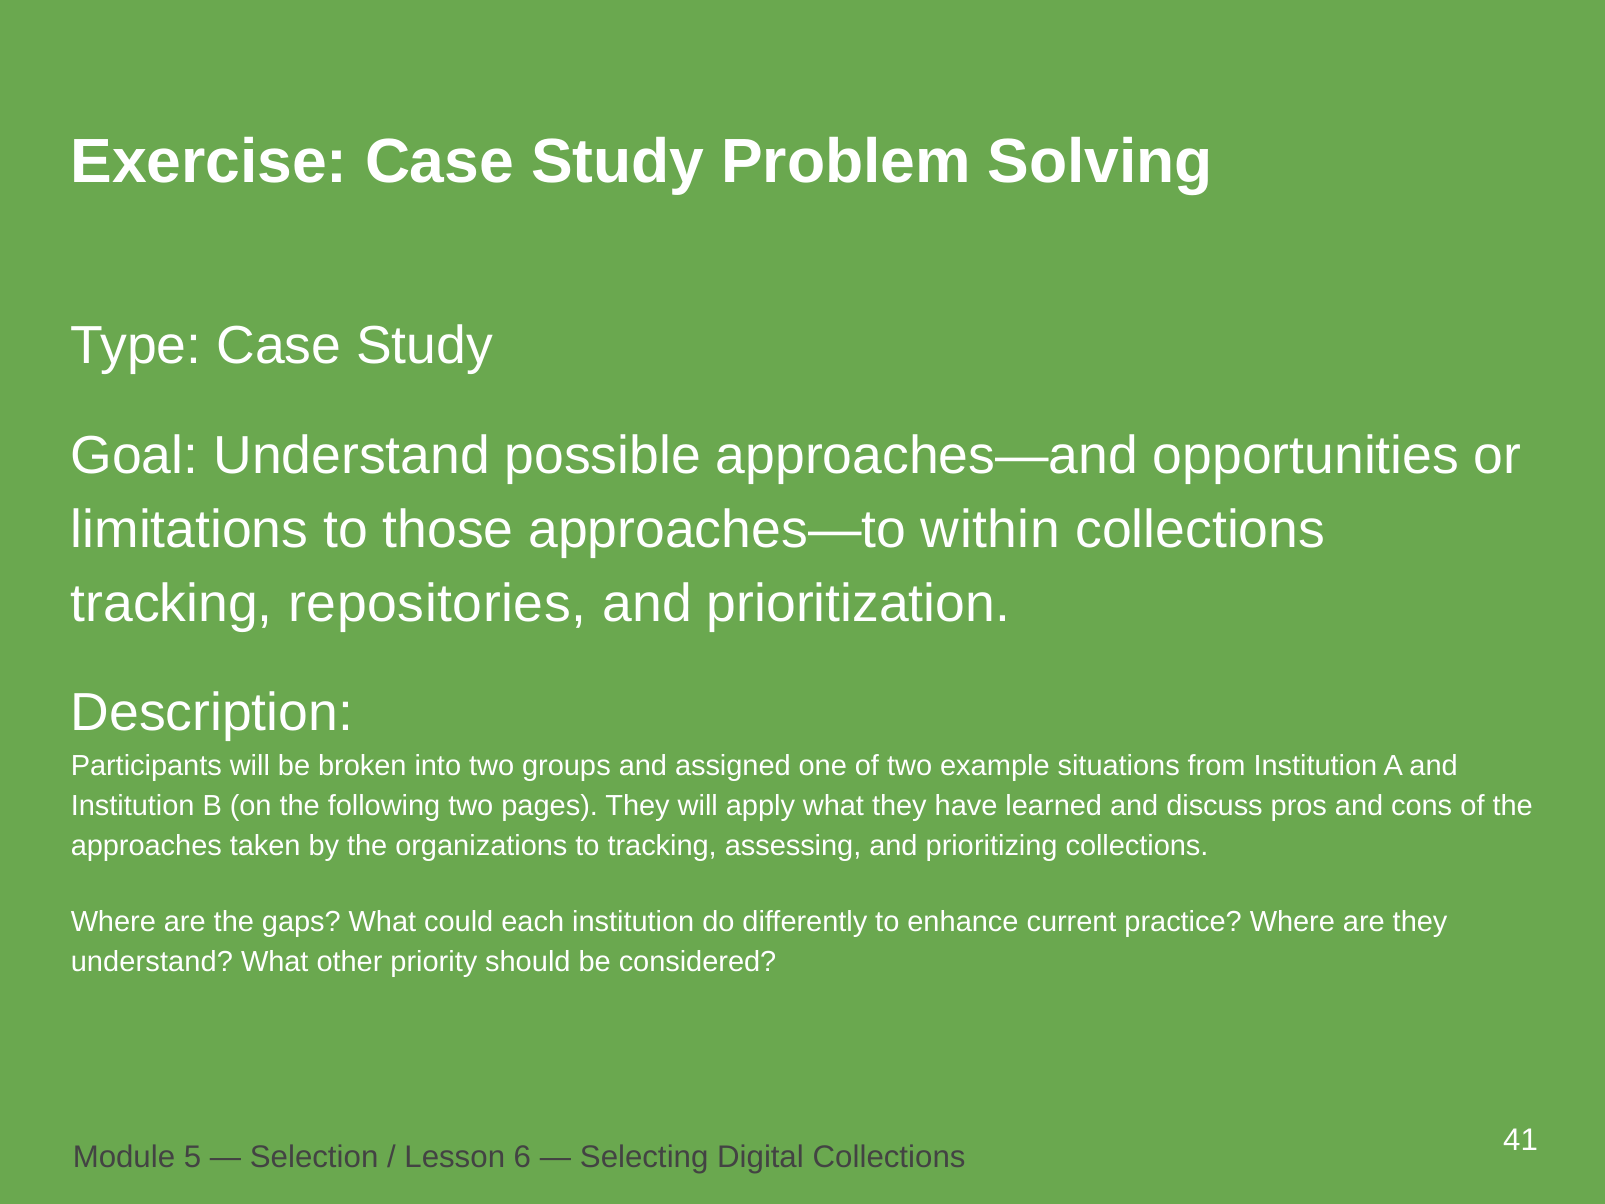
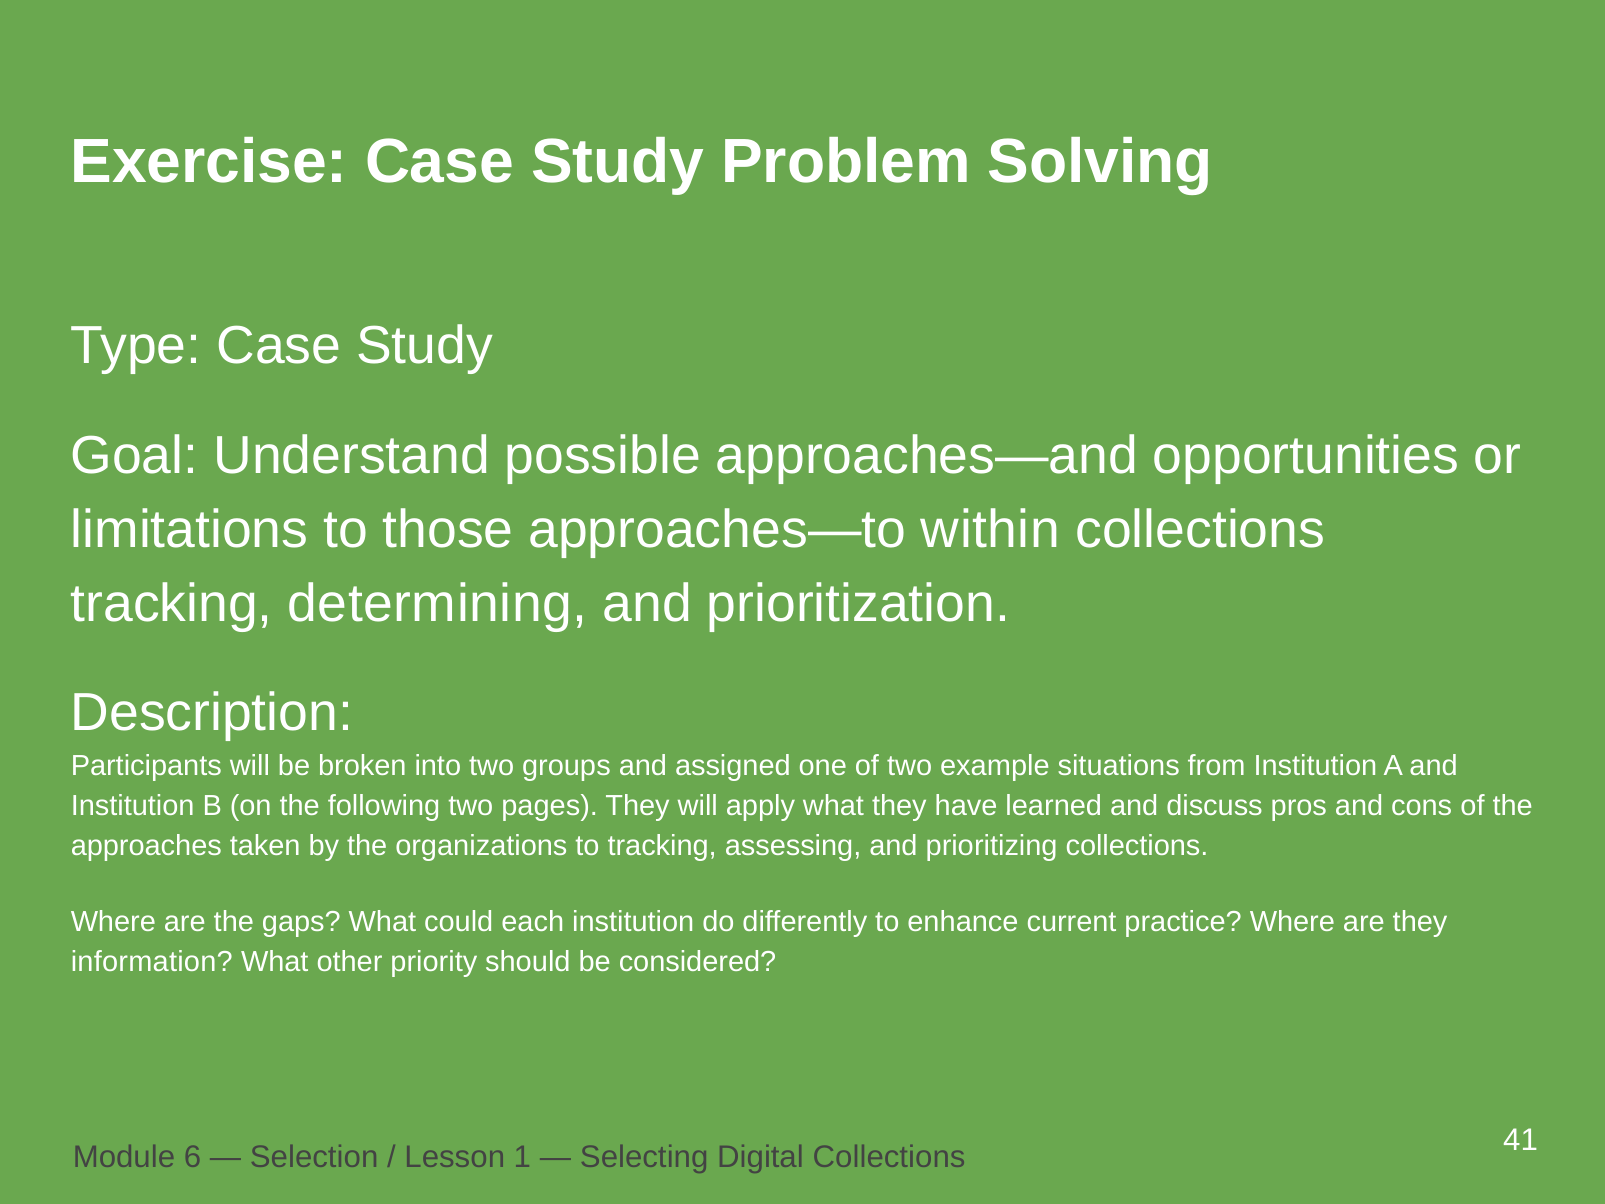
repositories: repositories -> determining
understand at (152, 961): understand -> information
5: 5 -> 6
6: 6 -> 1
